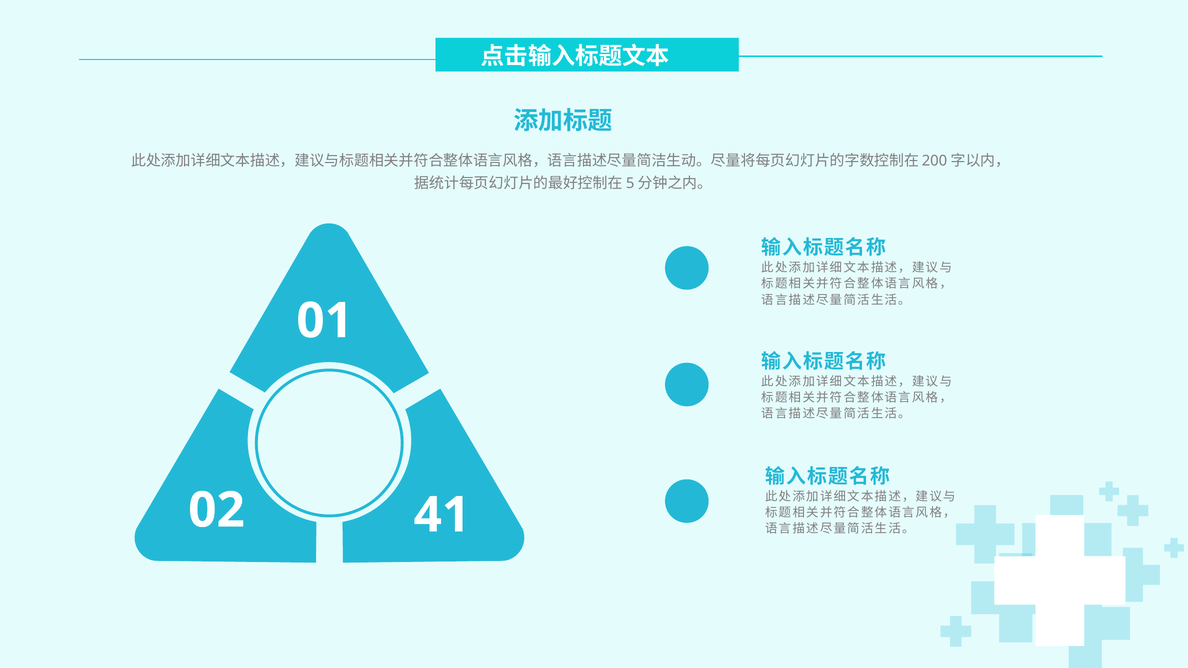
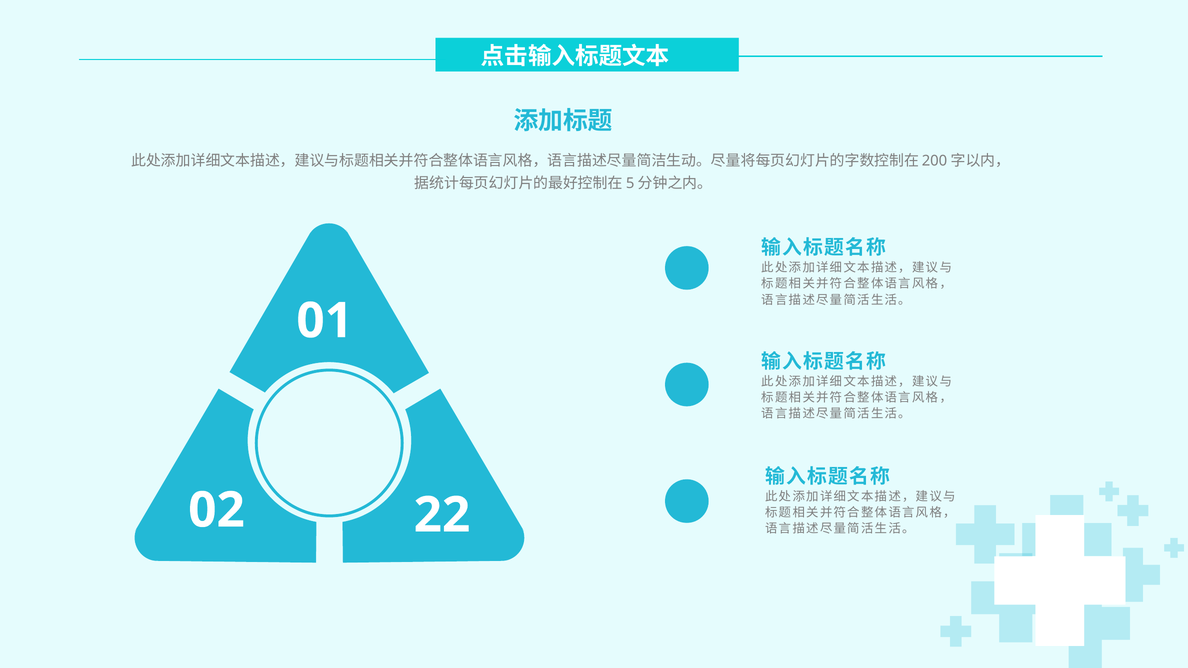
41: 41 -> 22
